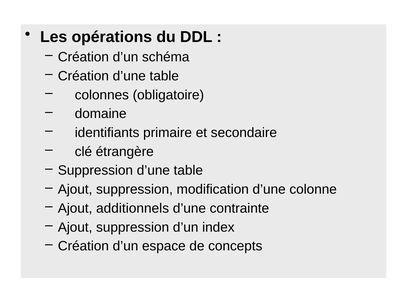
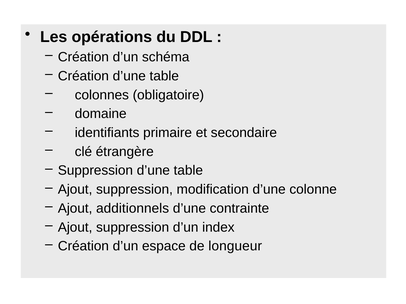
concepts: concepts -> longueur
